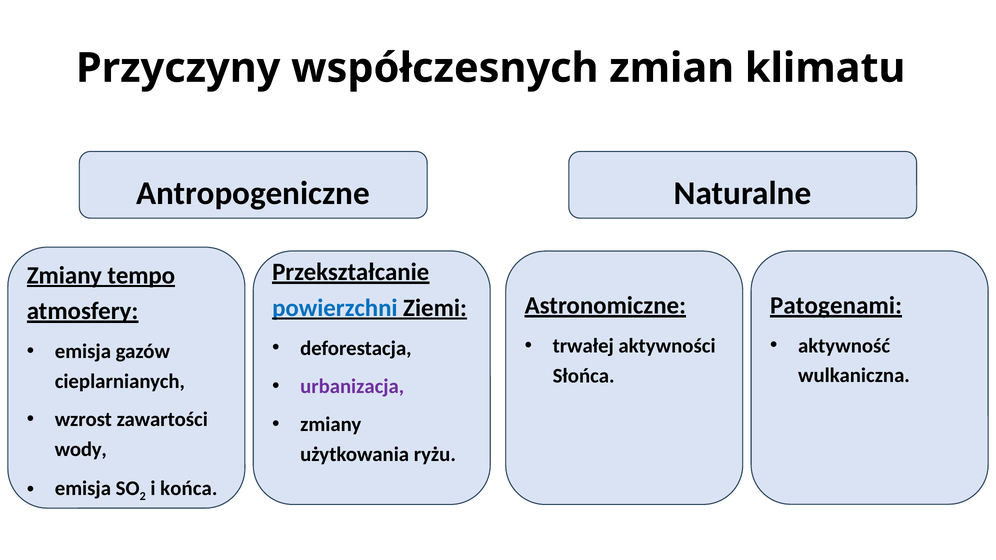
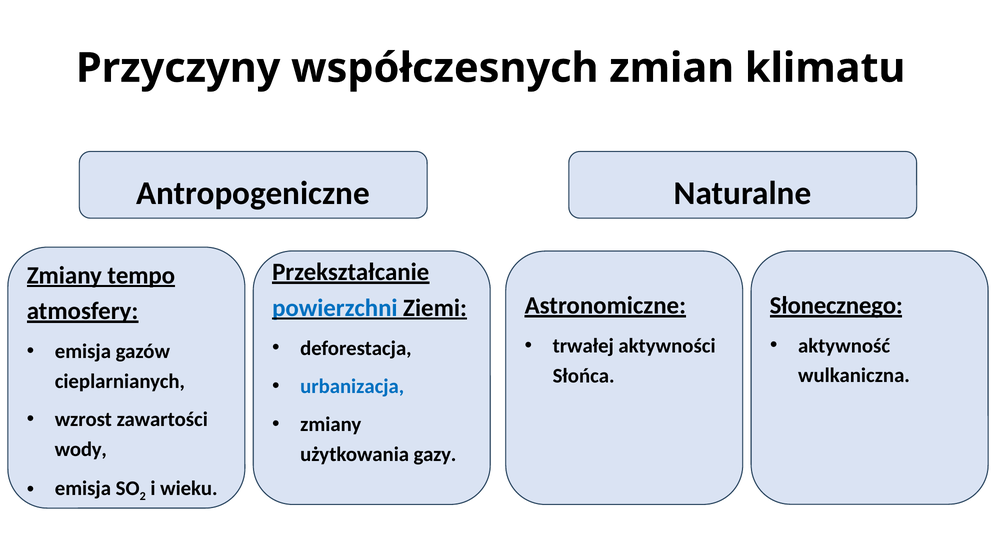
Patogenami: Patogenami -> Słonecznego
urbanizacja colour: purple -> blue
ryżu: ryżu -> gazy
końca: końca -> wieku
